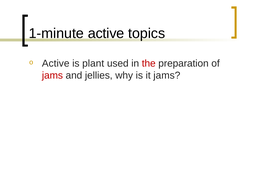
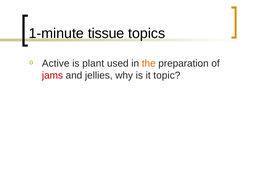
1-minute active: active -> tissue
the colour: red -> orange
it jams: jams -> topic
